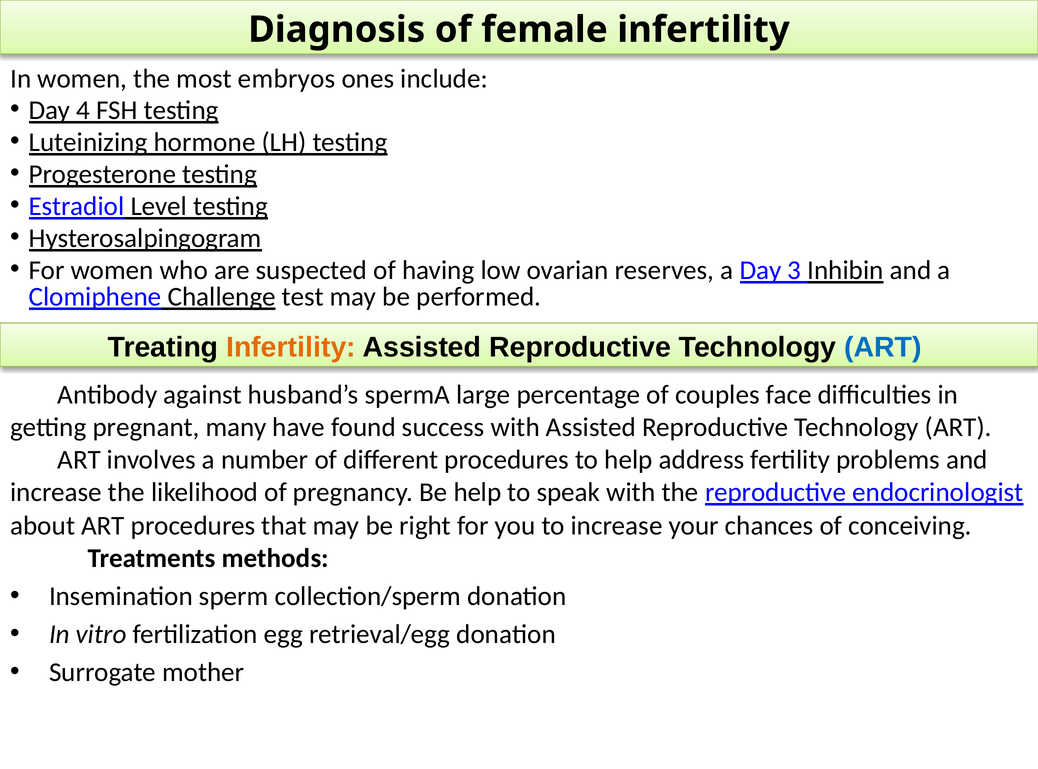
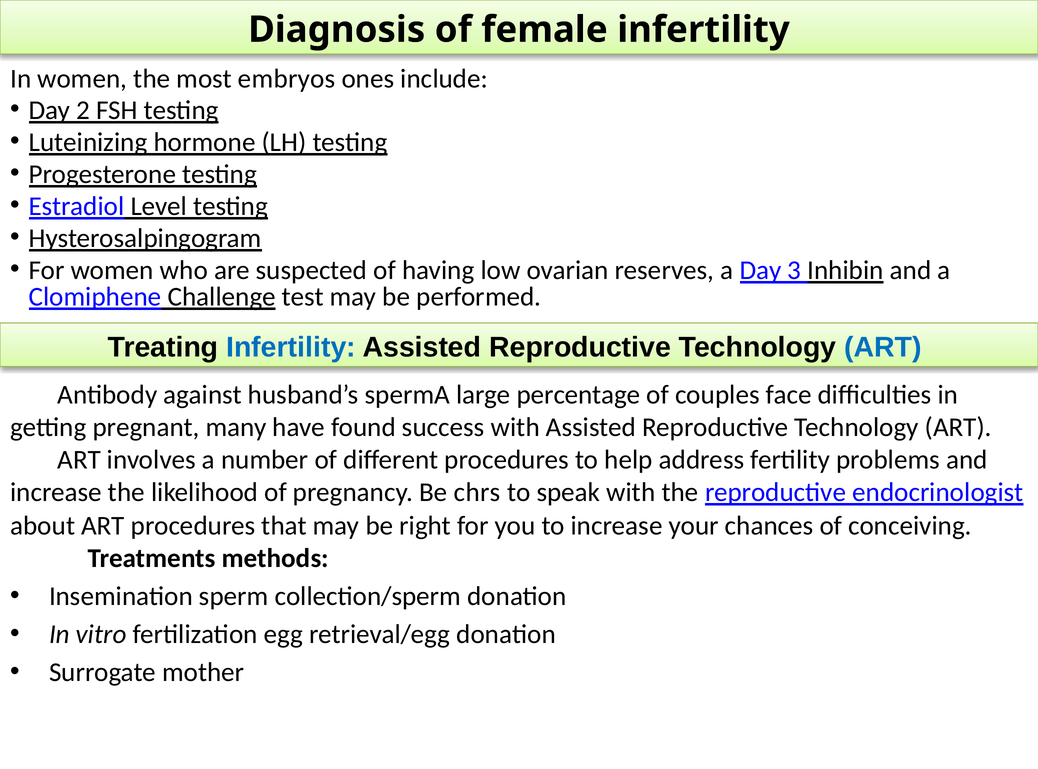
4: 4 -> 2
Infertility at (291, 347) colour: orange -> blue
Be help: help -> chrs
